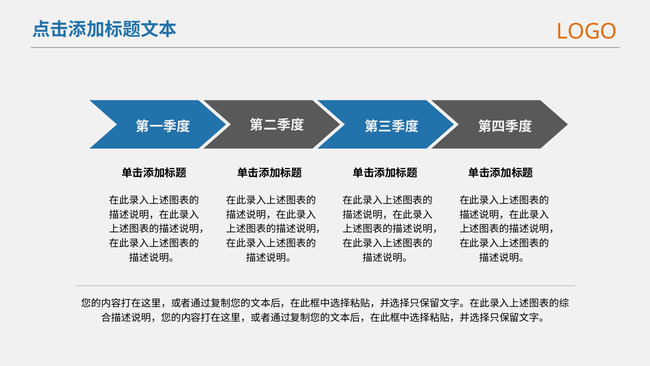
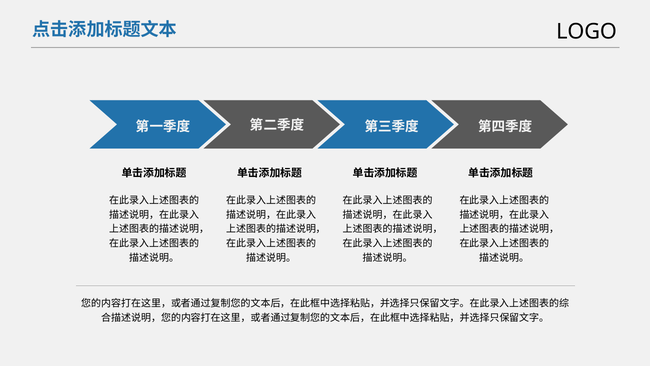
LOGO colour: orange -> black
